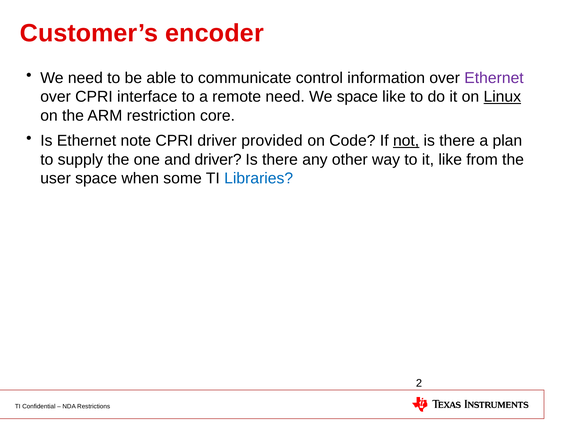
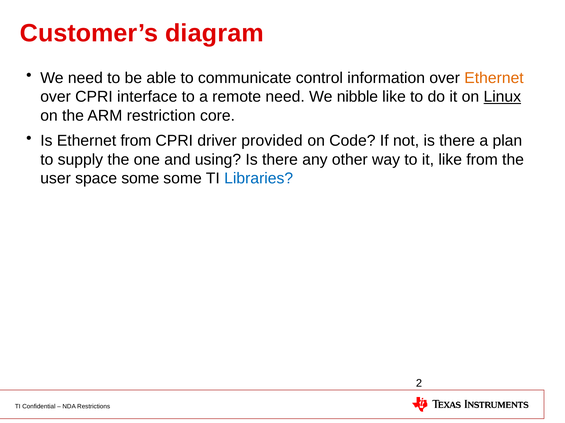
encoder: encoder -> diagram
Ethernet at (494, 78) colour: purple -> orange
We space: space -> nibble
Ethernet note: note -> from
not underline: present -> none
and driver: driver -> using
space when: when -> some
